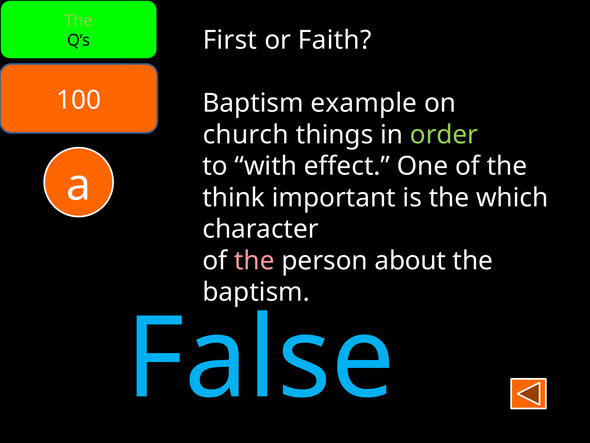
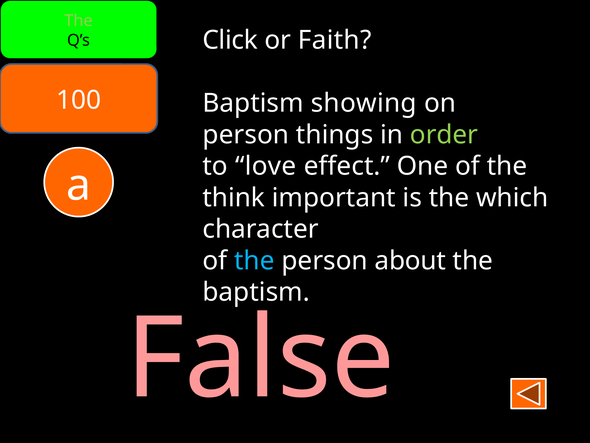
First: First -> Click
example: example -> showing
church at (246, 135): church -> person
with: with -> love
the at (254, 260) colour: pink -> light blue
False colour: light blue -> pink
